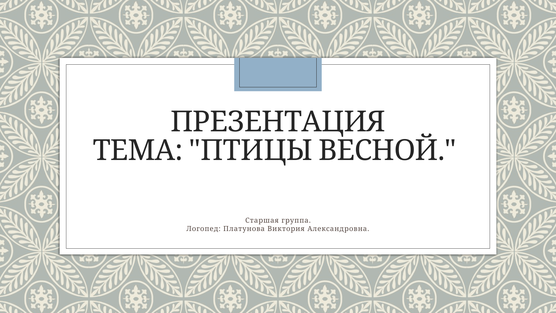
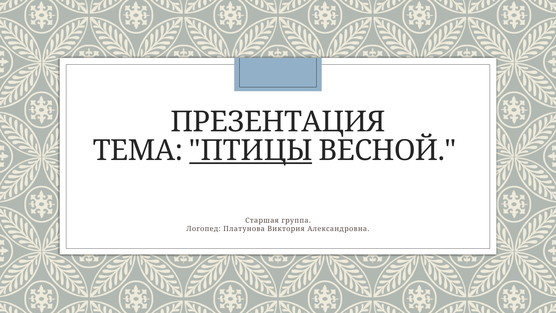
ПТИЦЫ underline: none -> present
